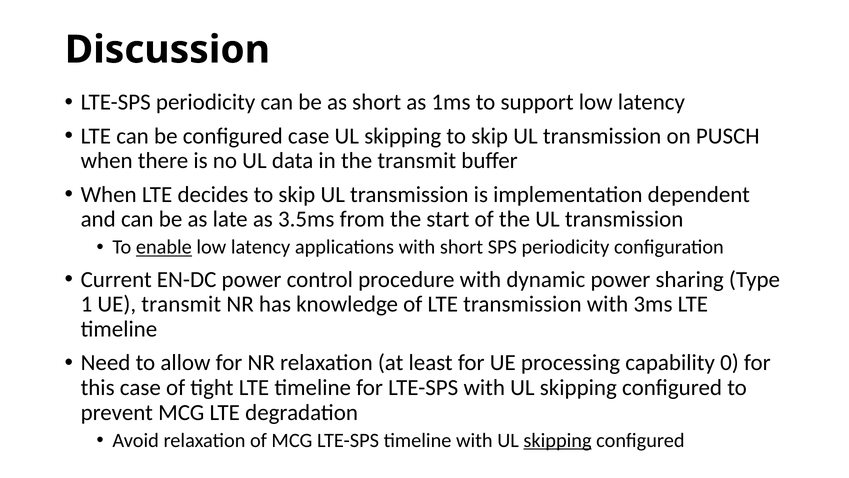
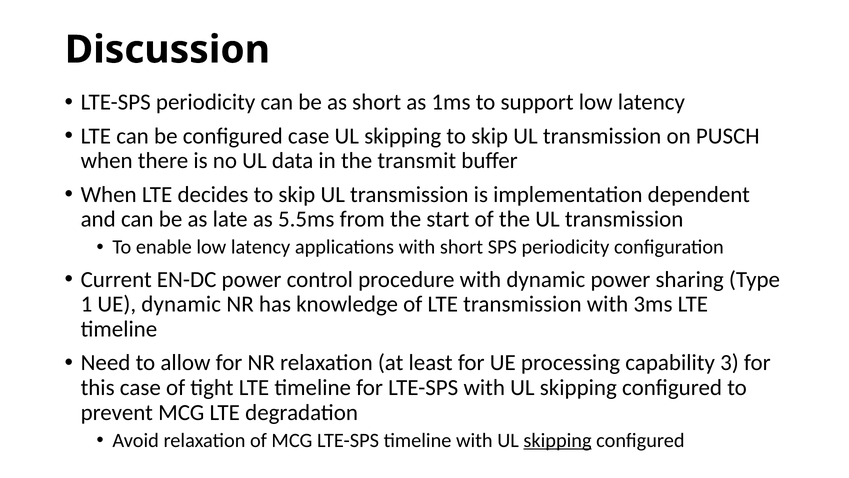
3.5ms: 3.5ms -> 5.5ms
enable underline: present -> none
UE transmit: transmit -> dynamic
0: 0 -> 3
